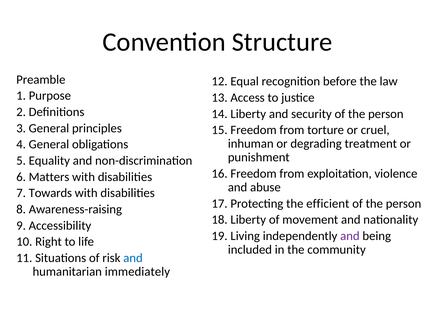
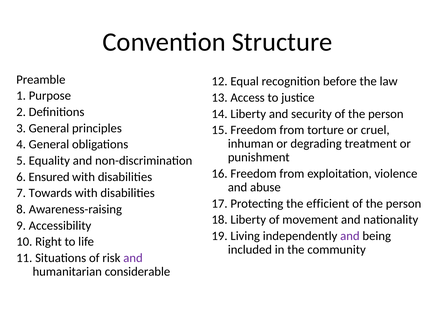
Matters: Matters -> Ensured
and at (133, 258) colour: blue -> purple
immediately: immediately -> considerable
